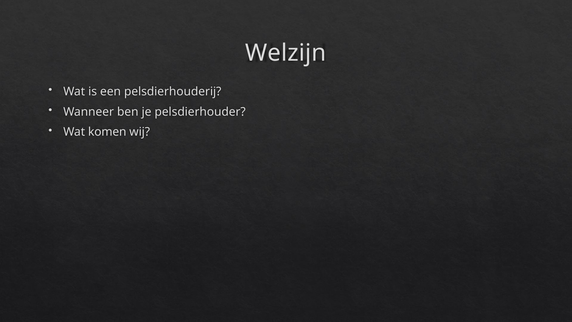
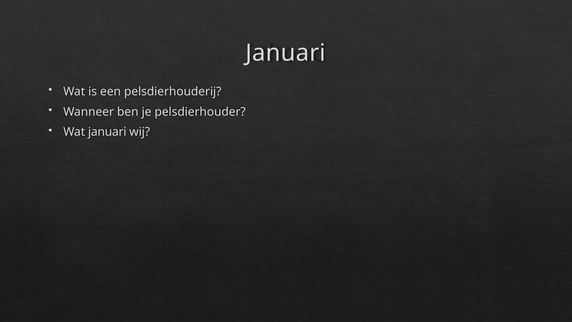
Welzijn at (286, 53): Welzijn -> Januari
Wat komen: komen -> januari
